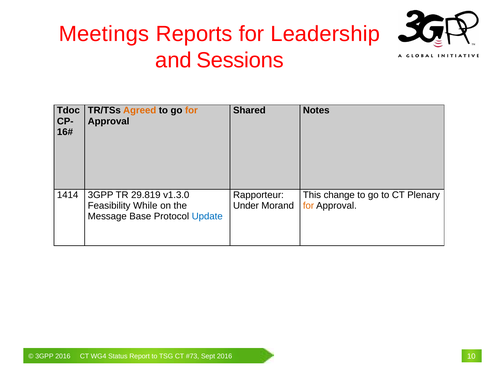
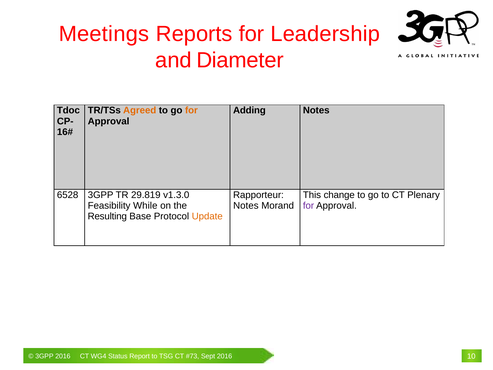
Sessions: Sessions -> Diameter
Shared: Shared -> Adding
1414: 1414 -> 6528
Under at (246, 206): Under -> Notes
for at (309, 206) colour: orange -> purple
Message: Message -> Resulting
Update colour: blue -> orange
